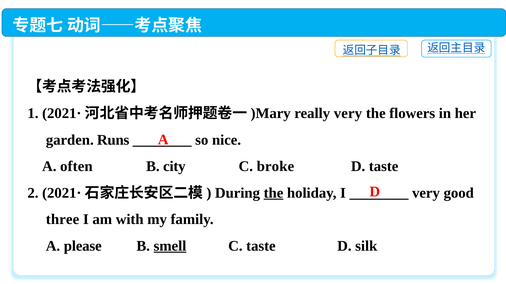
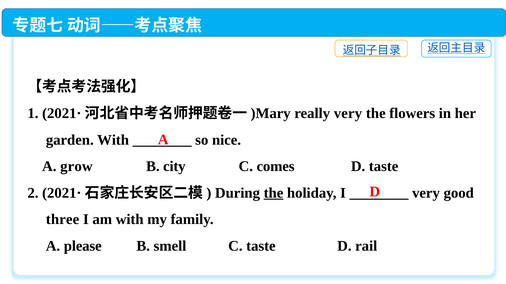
garden Runs: Runs -> With
often: often -> grow
broke: broke -> comes
smell underline: present -> none
silk: silk -> rail
